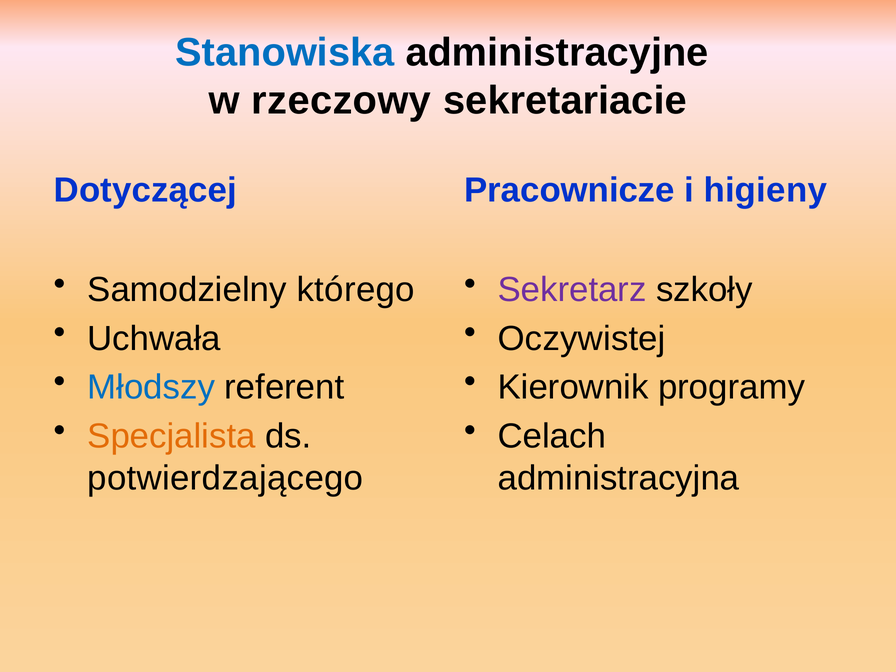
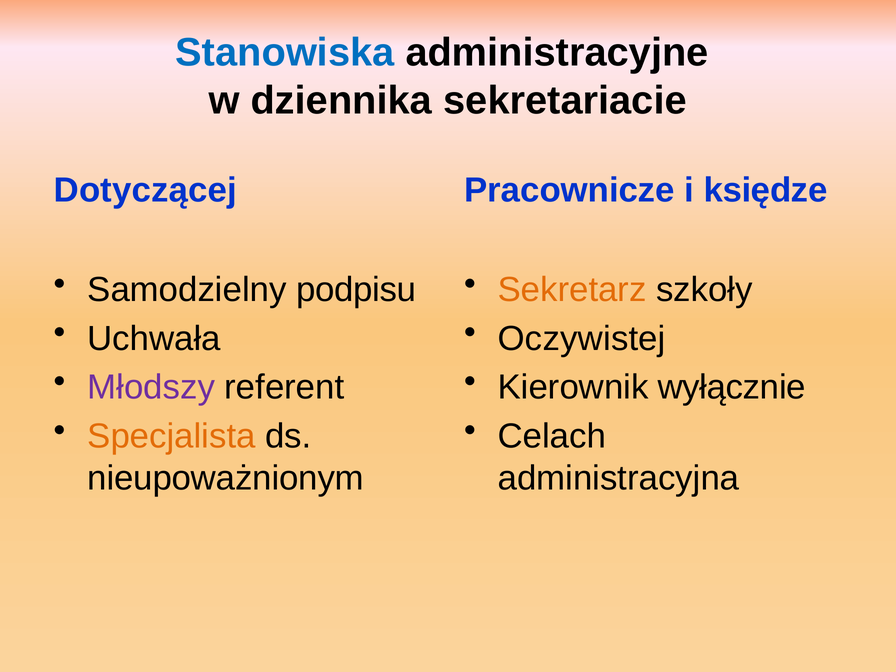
rzeczowy: rzeczowy -> dziennika
higieny: higieny -> księdze
którego: którego -> podpisu
Sekretarz colour: purple -> orange
Młodszy colour: blue -> purple
programy: programy -> wyłącznie
potwierdzającego: potwierdzającego -> nieupoważnionym
